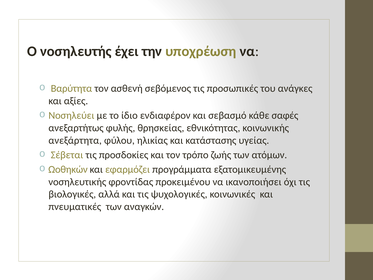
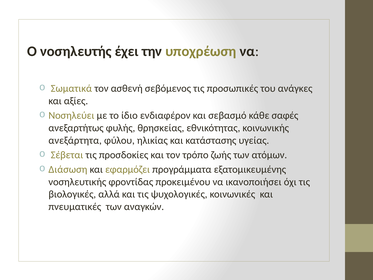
Βαρύτητα: Βαρύτητα -> Σωματικά
Ωοθηκών: Ωοθηκών -> Διάσωση
